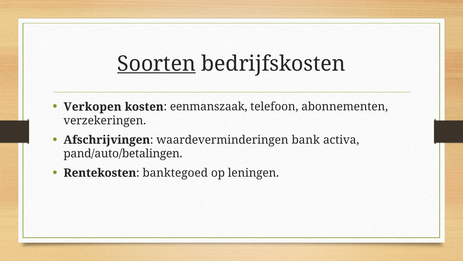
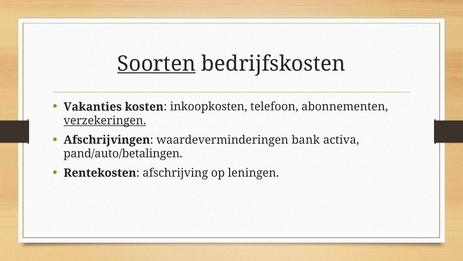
Verkopen: Verkopen -> Vakanties
eenmanszaak: eenmanszaak -> inkoopkosten
verzekeringen underline: none -> present
banktegoed: banktegoed -> afschrijving
